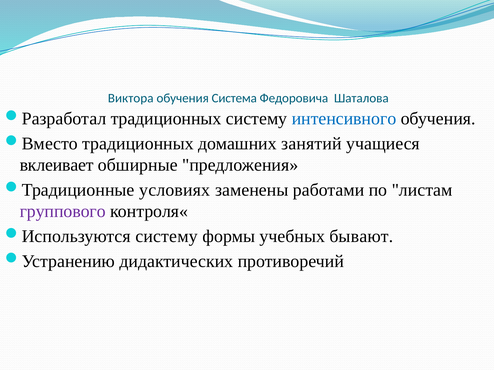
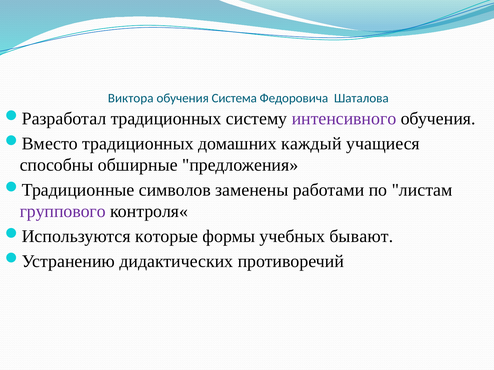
интенсивного colour: blue -> purple
занятий: занятий -> каждый
вклеивает: вклеивает -> способны
условиях: условиях -> символов
систему at (167, 237): систему -> которые
